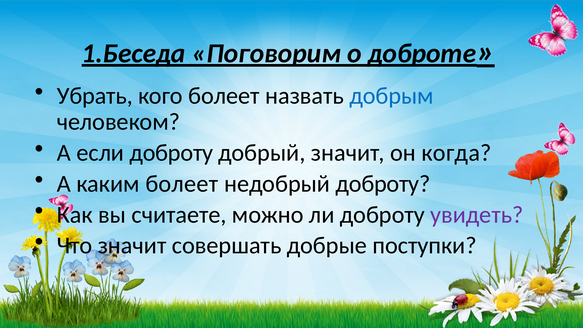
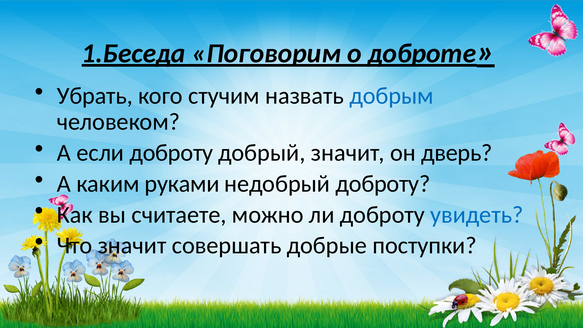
кого болеет: болеет -> стучим
когда: когда -> дверь
каким болеет: болеет -> руками
увидеть colour: purple -> blue
